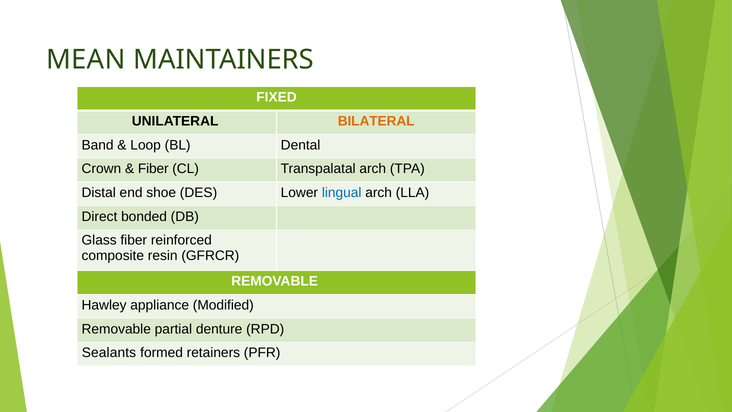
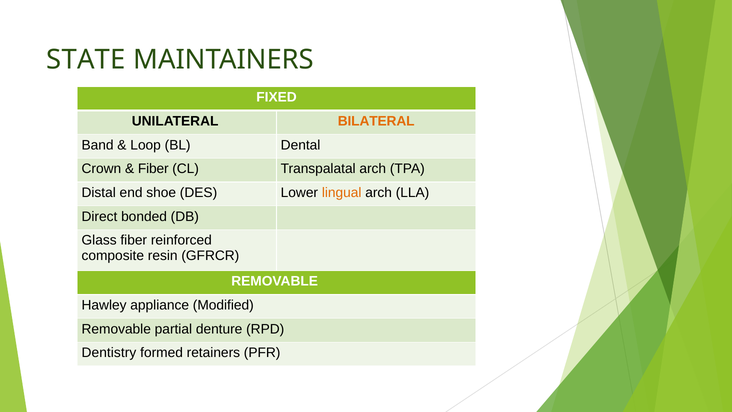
MEAN: MEAN -> STATE
lingual colour: blue -> orange
Sealants: Sealants -> Dentistry
